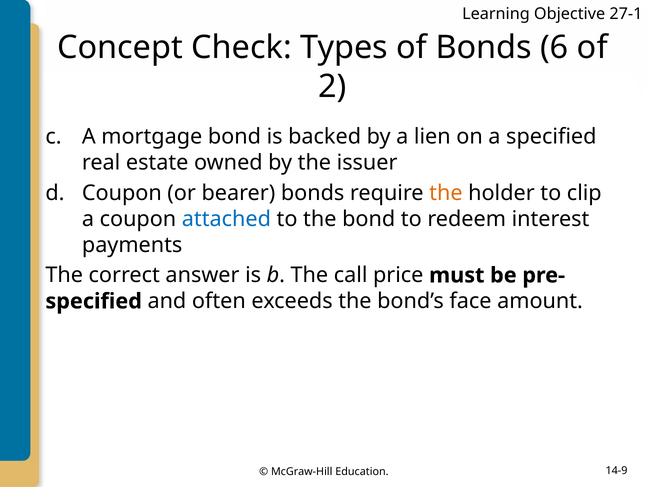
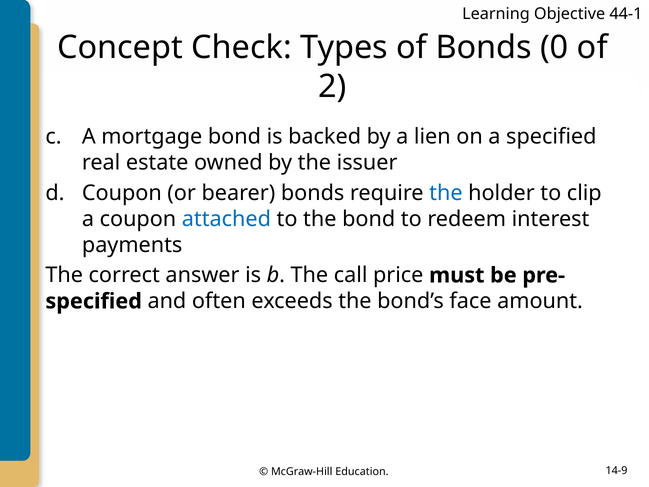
27-1: 27-1 -> 44-1
6: 6 -> 0
the at (446, 193) colour: orange -> blue
